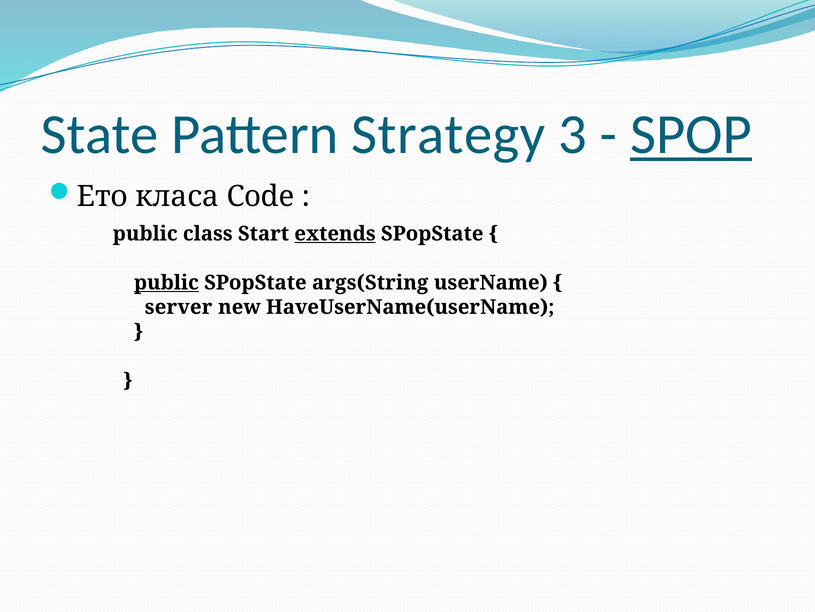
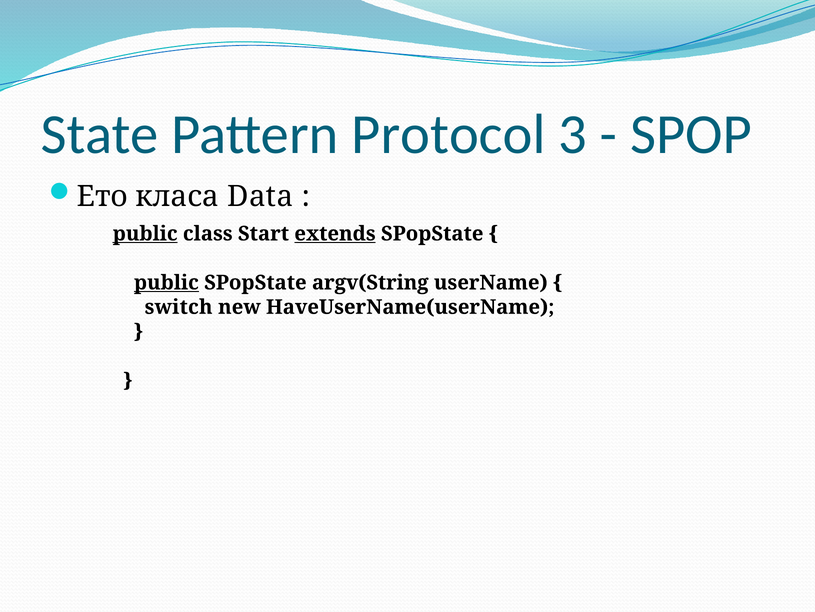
Strategy: Strategy -> Protocol
SPOP underline: present -> none
Code: Code -> Data
public at (145, 233) underline: none -> present
args(String: args(String -> argv(String
server: server -> switch
